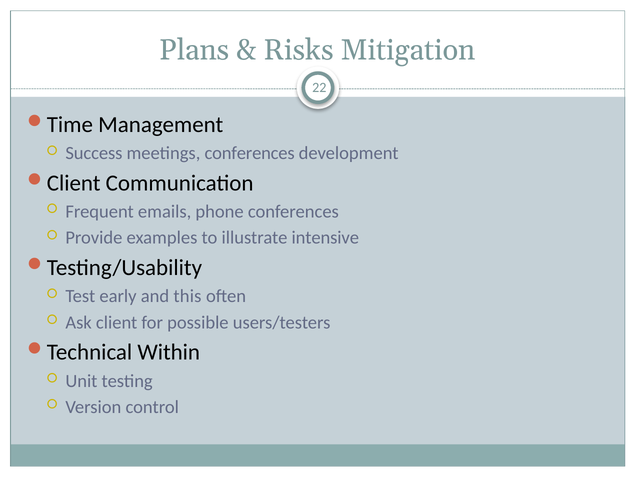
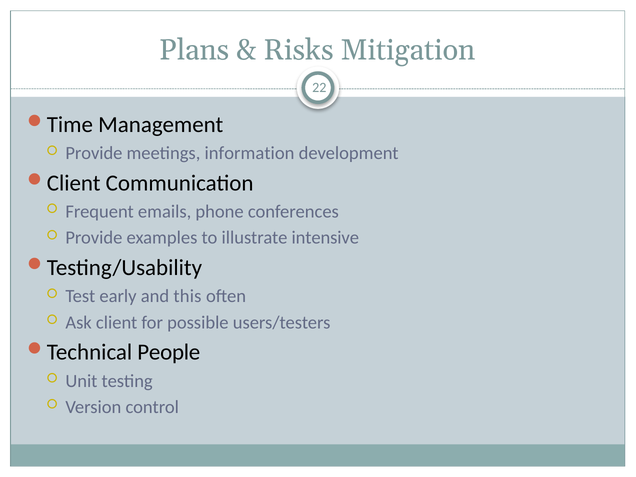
Success at (94, 153): Success -> Provide
meetings conferences: conferences -> information
Within: Within -> People
